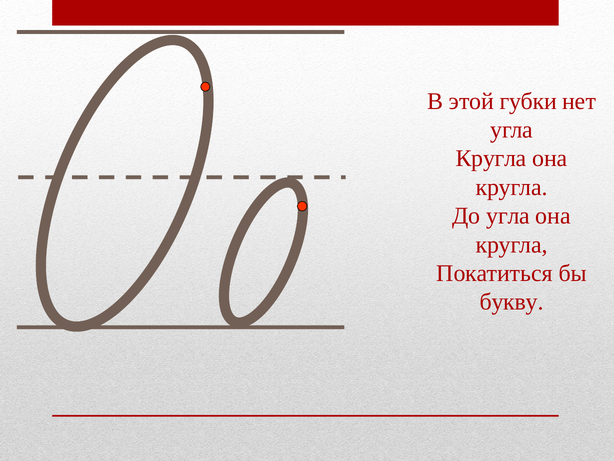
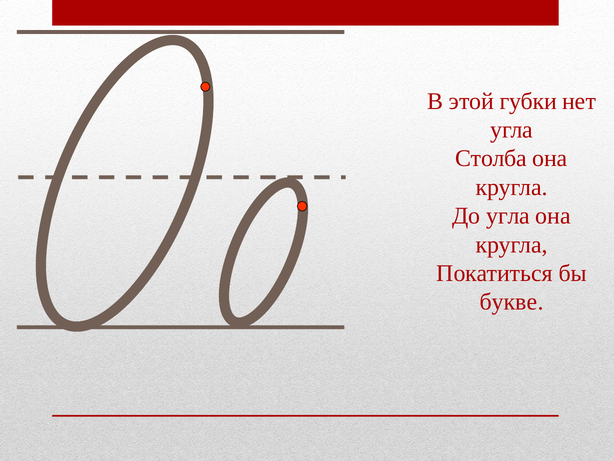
Кругла at (491, 158): Кругла -> Столба
букву: букву -> букве
